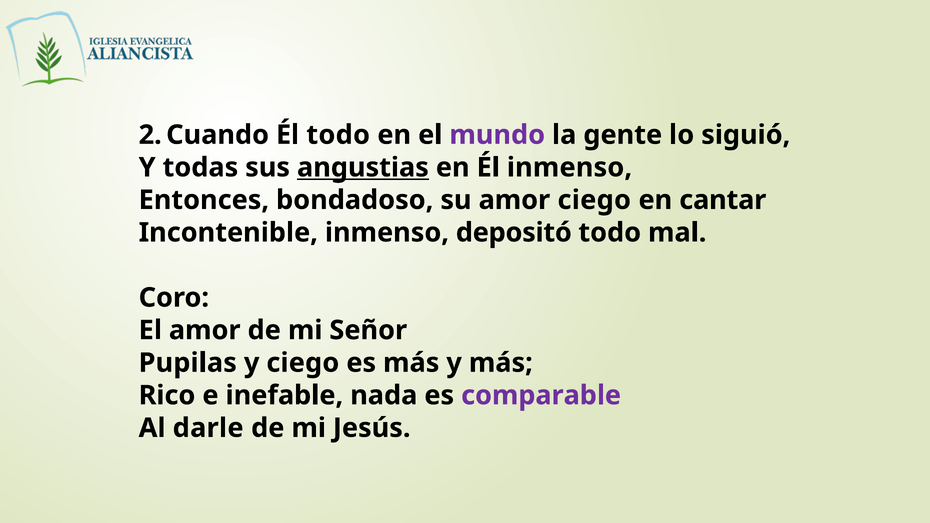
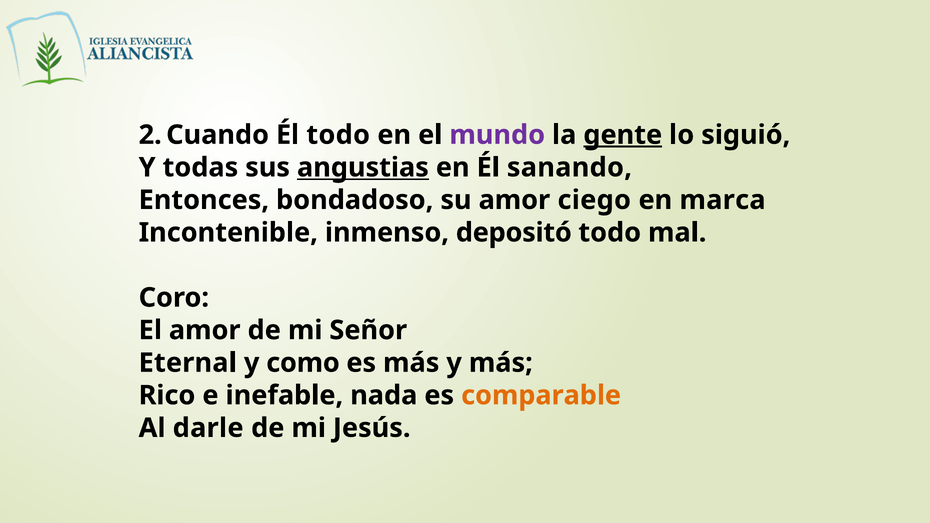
gente underline: none -> present
Él inmenso: inmenso -> sanando
cantar: cantar -> marca
Pupilas: Pupilas -> Eternal
y ciego: ciego -> como
comparable colour: purple -> orange
